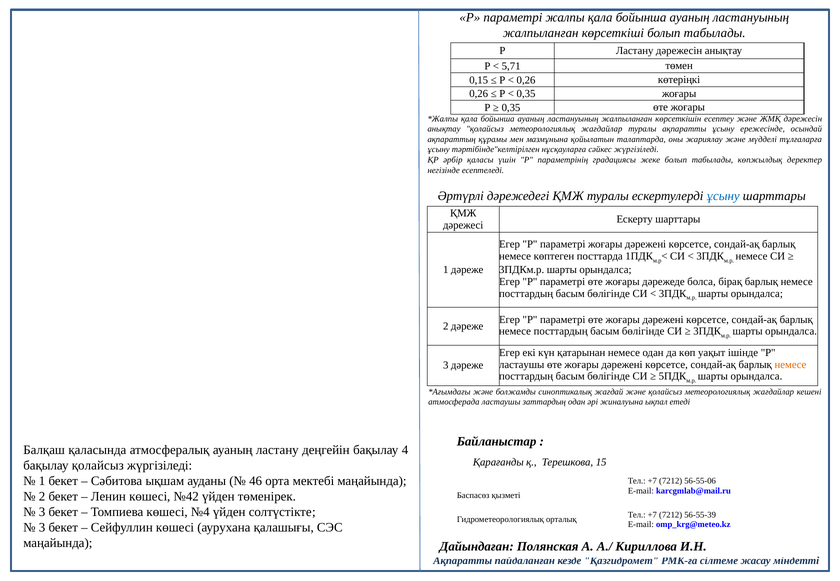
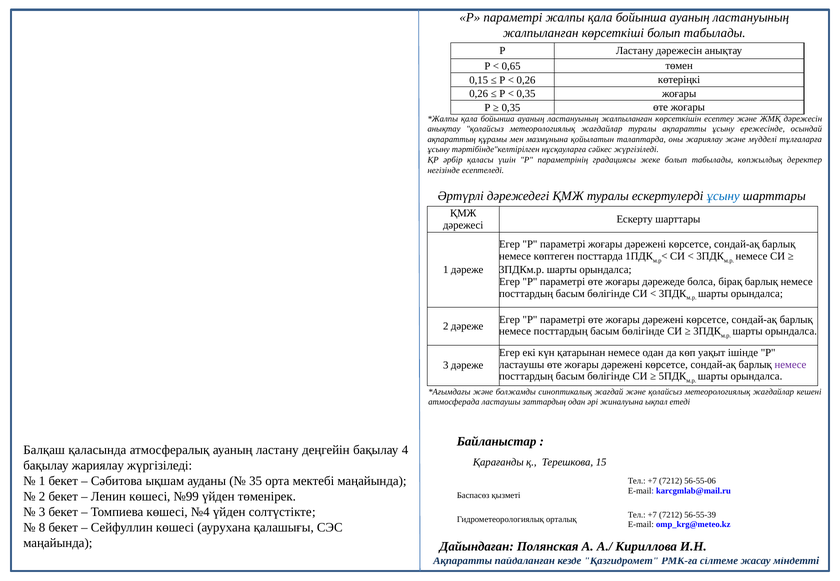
5,71: 5,71 -> 0,65
немесе at (790, 365) colour: orange -> purple
бақылау қолайсыз: қолайсыз -> жариялау
46: 46 -> 35
№42: №42 -> №99
3 at (42, 528): 3 -> 8
